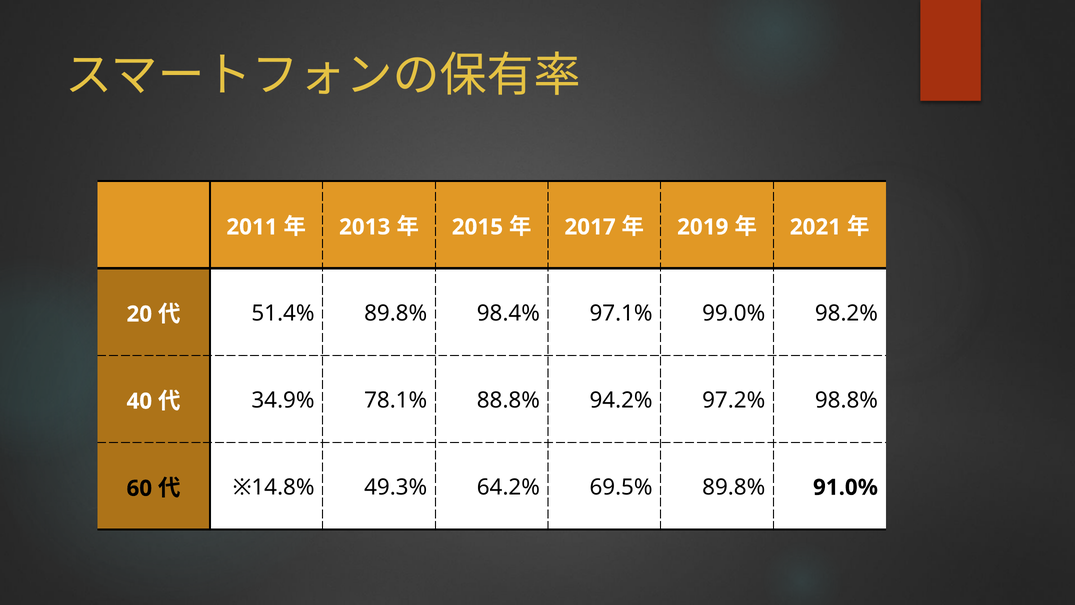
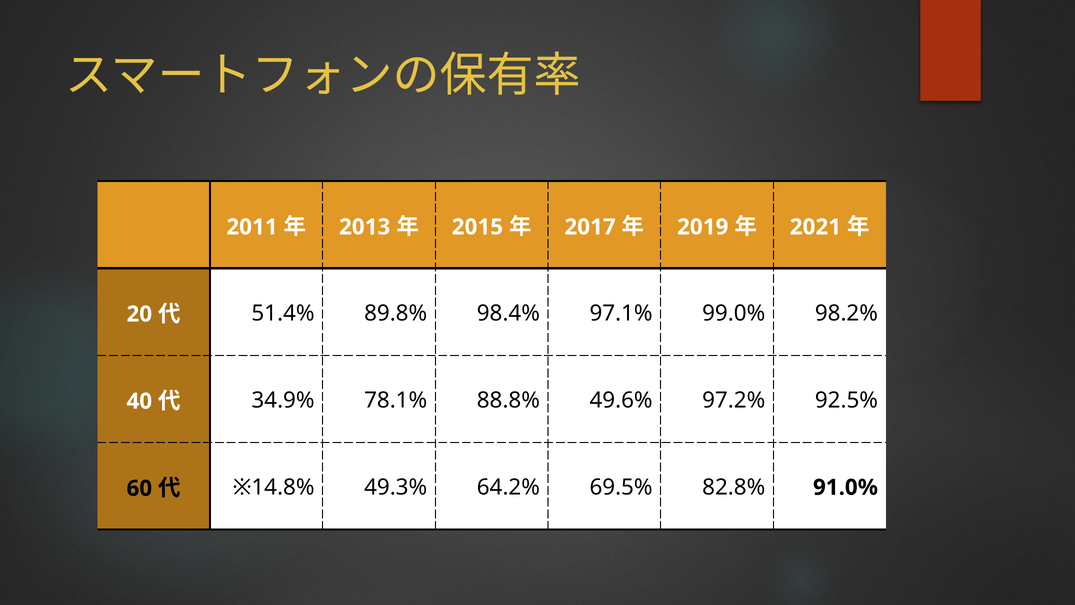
94.2%: 94.2% -> 49.6%
98.8%: 98.8% -> 92.5%
69.5% 89.8%: 89.8% -> 82.8%
